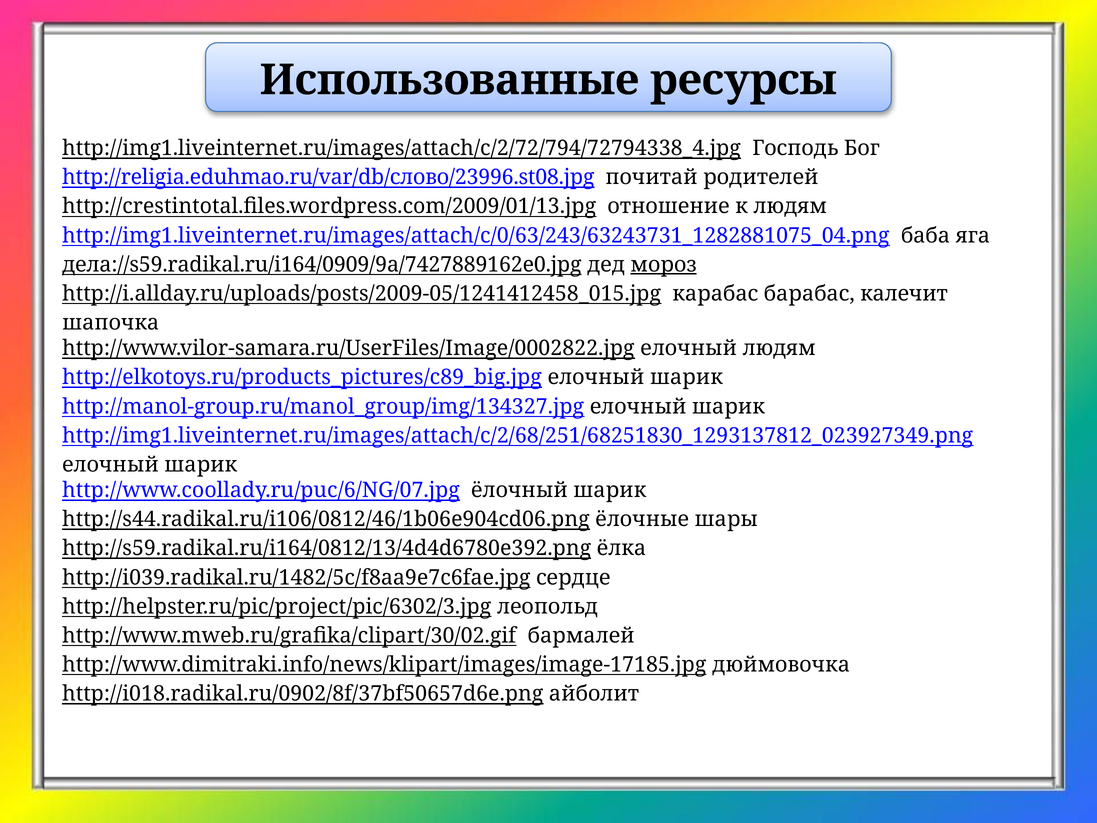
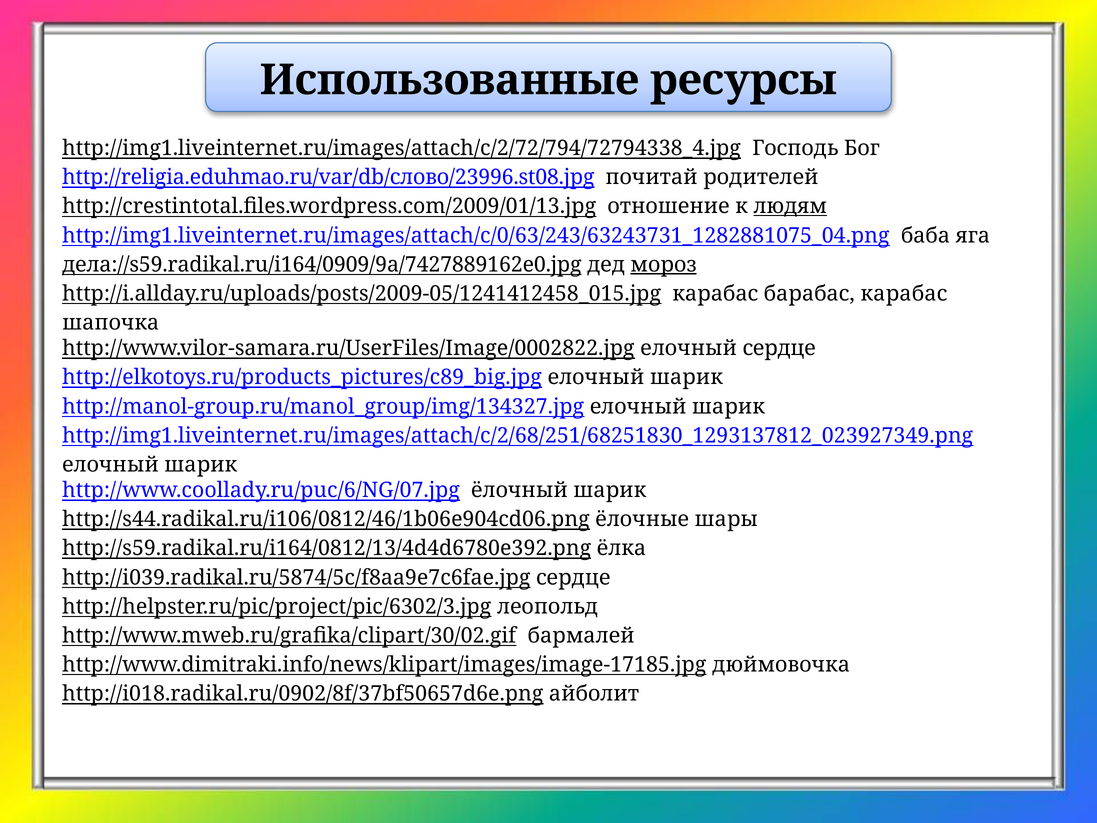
людям at (790, 206) underline: none -> present
барабас калечит: калечит -> карабас
елочный людям: людям -> сердце
http://i039.radikal.ru/1482/5c/f8aa9e7c6fae.jpg: http://i039.radikal.ru/1482/5c/f8aa9e7c6fae.jpg -> http://i039.radikal.ru/5874/5c/f8aa9e7c6fae.jpg
